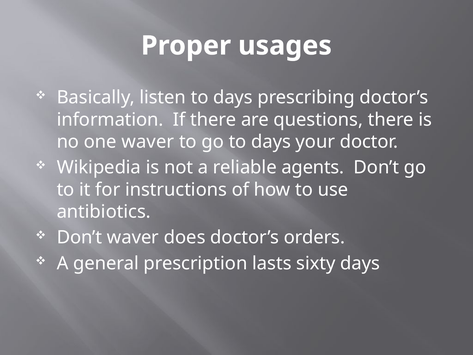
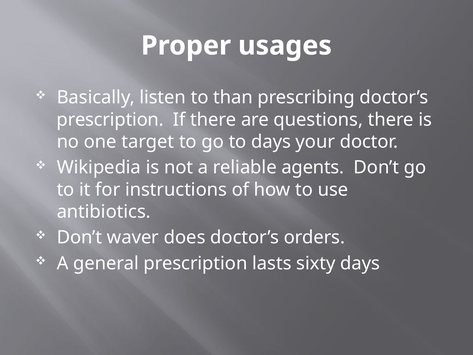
listen to days: days -> than
information at (110, 120): information -> prescription
one waver: waver -> target
